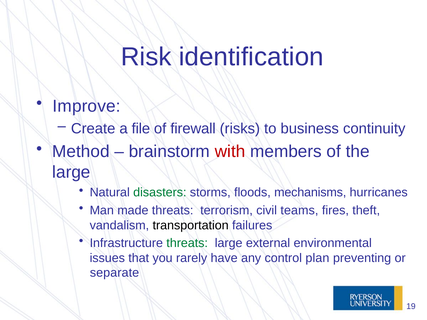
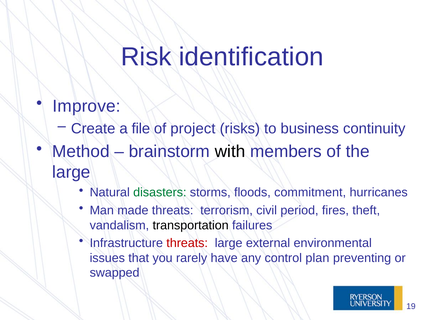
firewall: firewall -> project
with colour: red -> black
mechanisms: mechanisms -> commitment
teams: teams -> period
threats at (187, 243) colour: green -> red
separate: separate -> swapped
